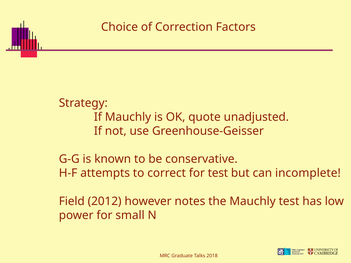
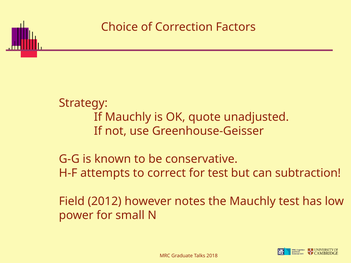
incomplete: incomplete -> subtraction
